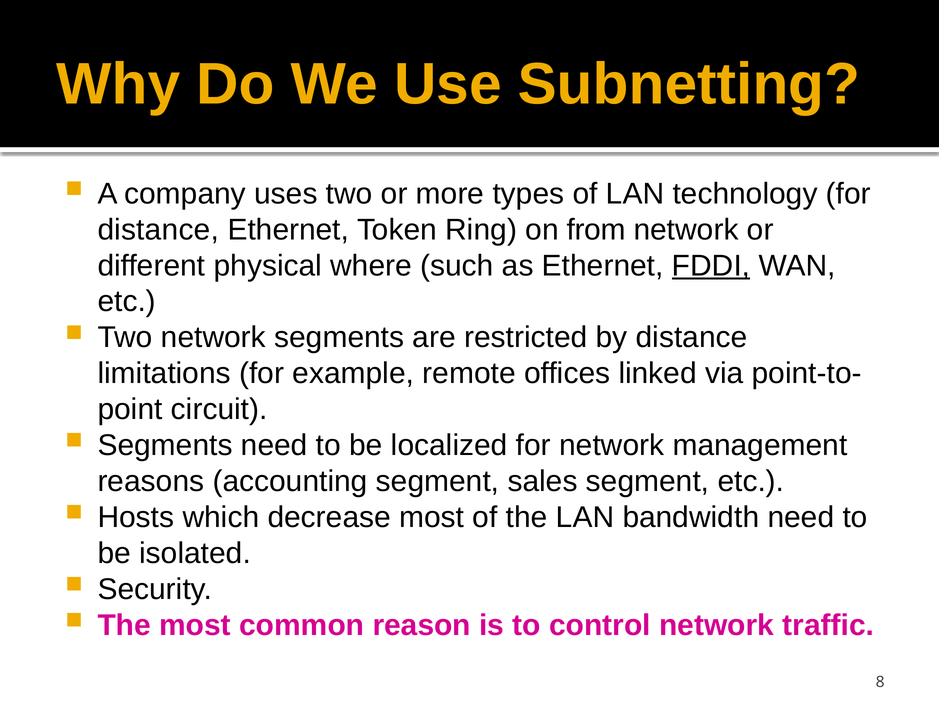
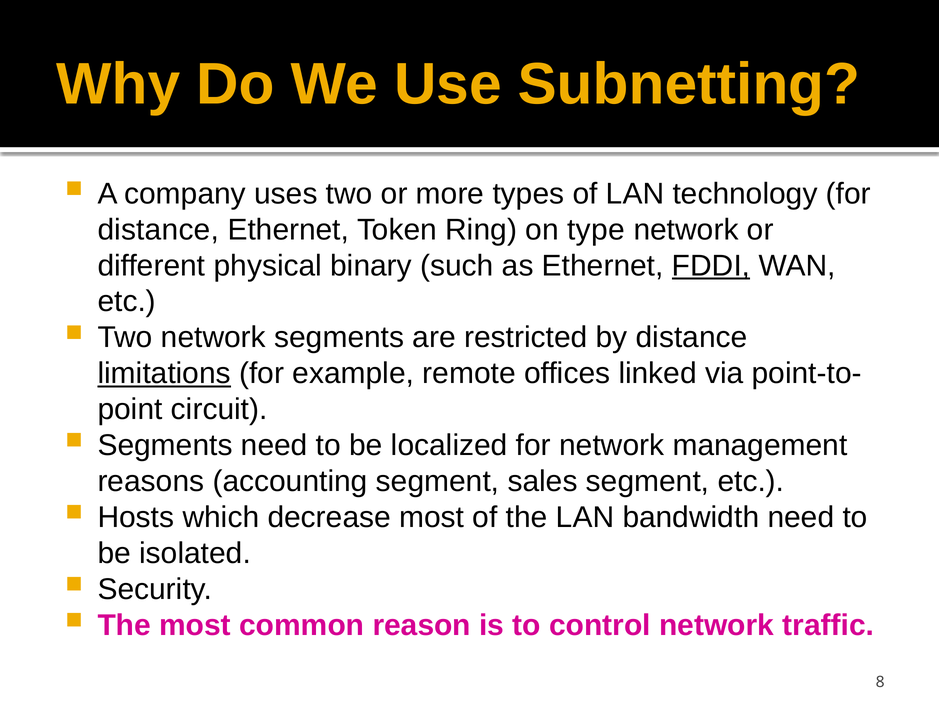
from: from -> type
where: where -> binary
limitations underline: none -> present
